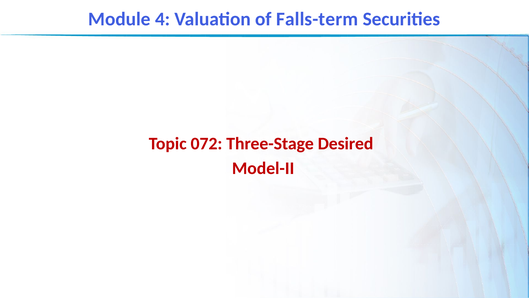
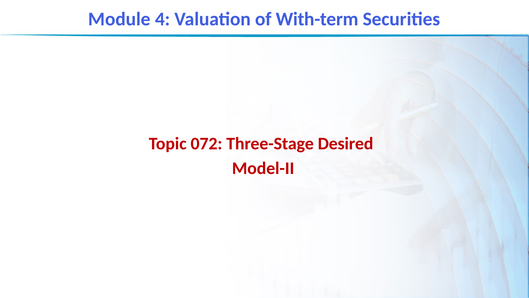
Falls-term: Falls-term -> With-term
